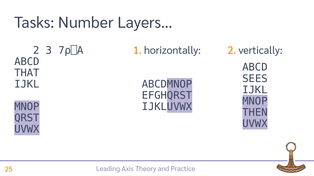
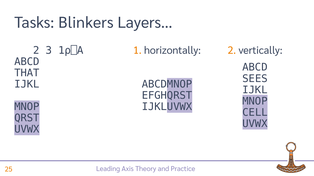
Number: Number -> Blinkers
7⍴⎕A: 7⍴⎕A -> 1⍴⎕A
THEN: THEN -> CELL
